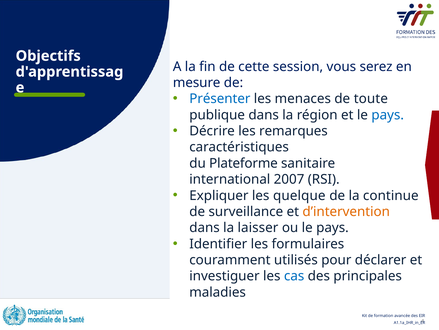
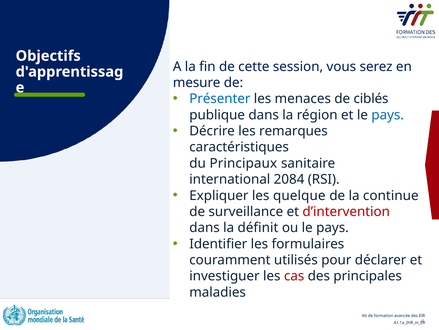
toute: toute -> ciblés
Plateforme: Plateforme -> Principaux
2007: 2007 -> 2084
d’intervention colour: orange -> red
laisser: laisser -> définit
cas colour: blue -> red
